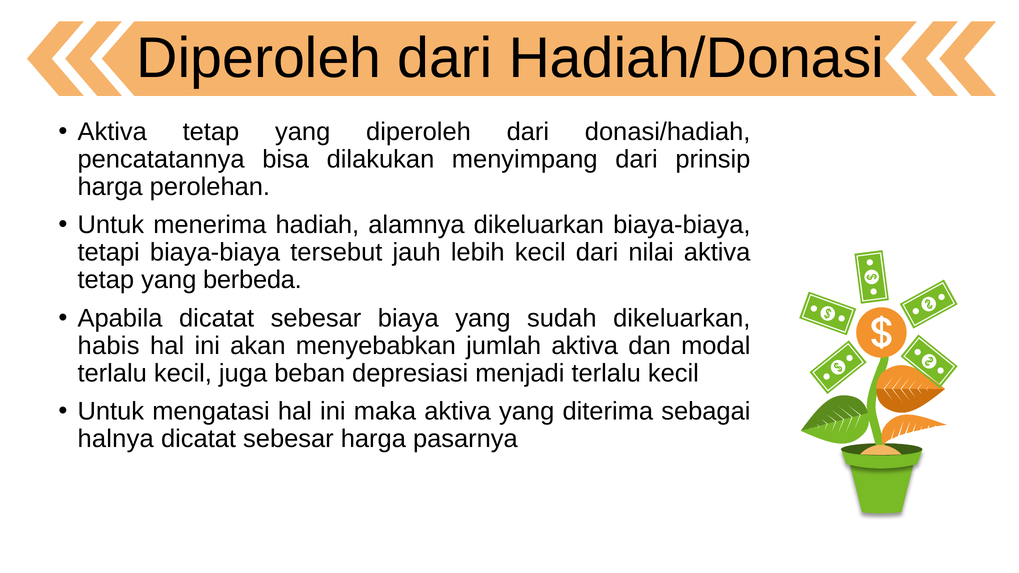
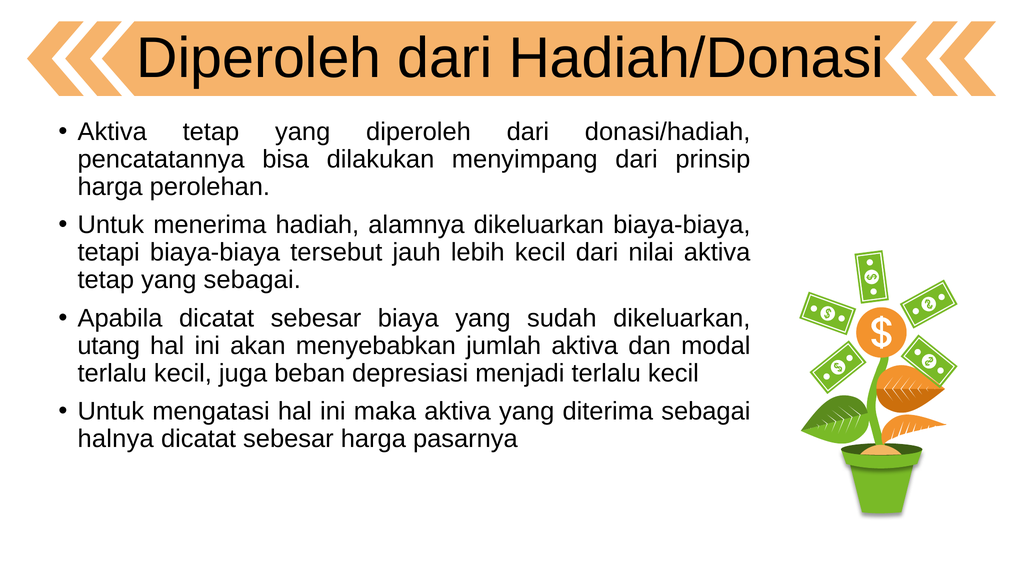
yang berbeda: berbeda -> sebagai
habis: habis -> utang
